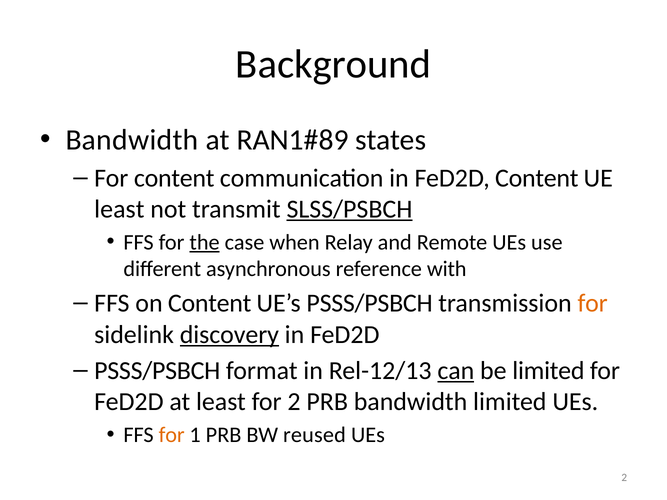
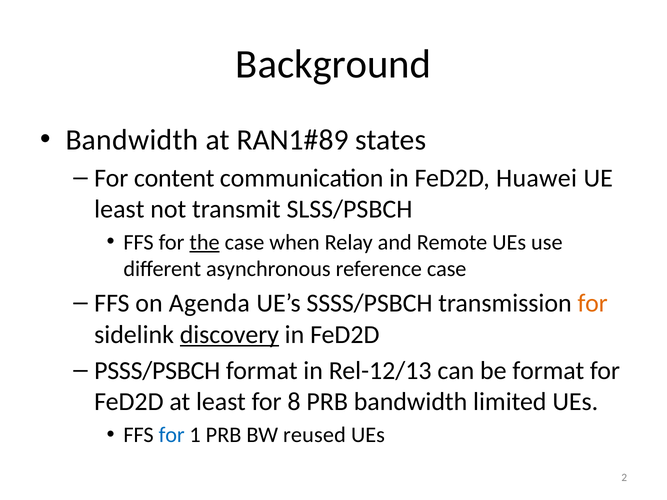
FeD2D Content: Content -> Huawei
SLSS/PSBCH underline: present -> none
reference with: with -> case
on Content: Content -> Agenda
UE’s PSSS/PSBCH: PSSS/PSBCH -> SSSS/PSBCH
can underline: present -> none
be limited: limited -> format
for 2: 2 -> 8
for at (172, 435) colour: orange -> blue
